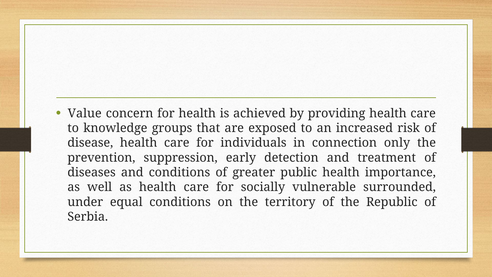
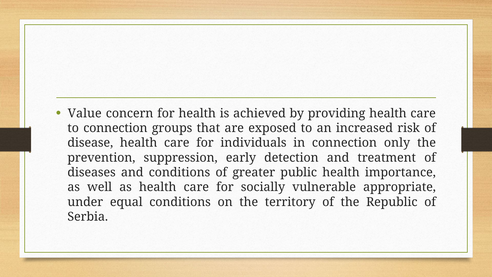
to knowledge: knowledge -> connection
surrounded: surrounded -> appropriate
